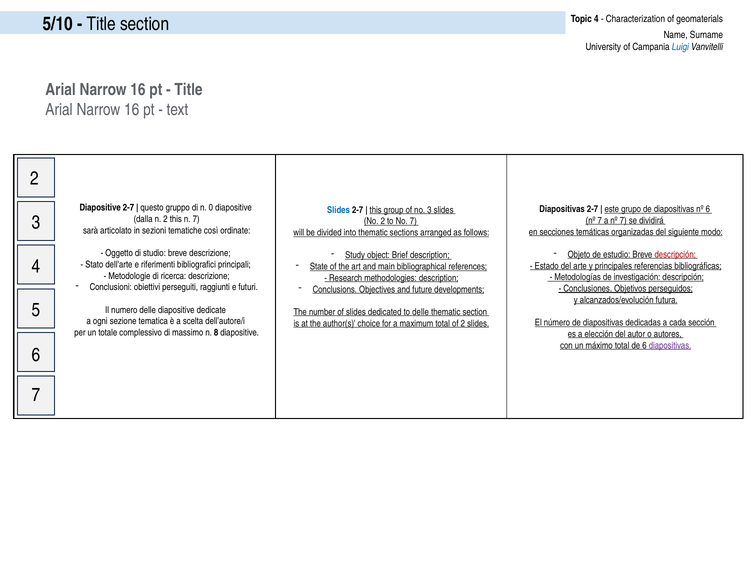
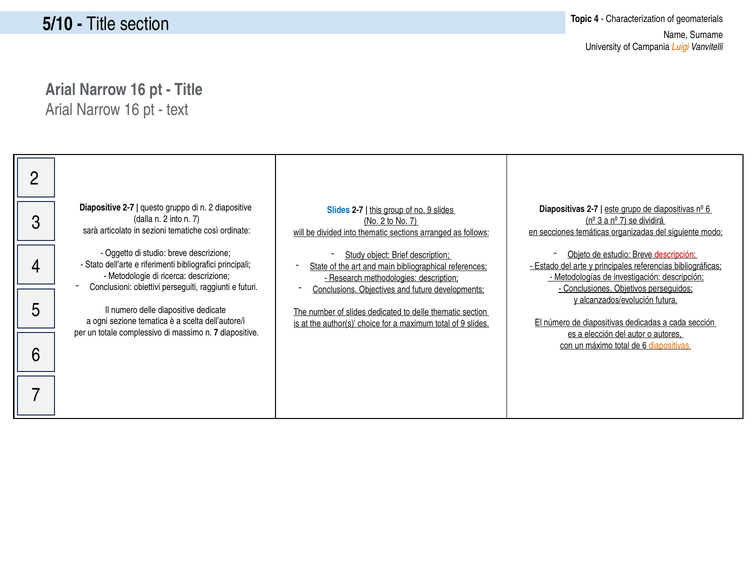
Luigi colour: blue -> orange
di n 0: 0 -> 2
no 3: 3 -> 9
2 this: this -> into
7 at (600, 221): 7 -> 3
of 2: 2 -> 9
massimo n 8: 8 -> 7
diapositivas at (670, 346) colour: purple -> orange
